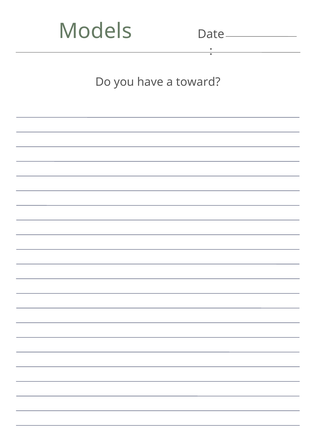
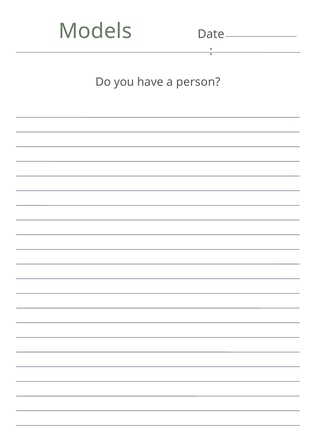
toward: toward -> person
